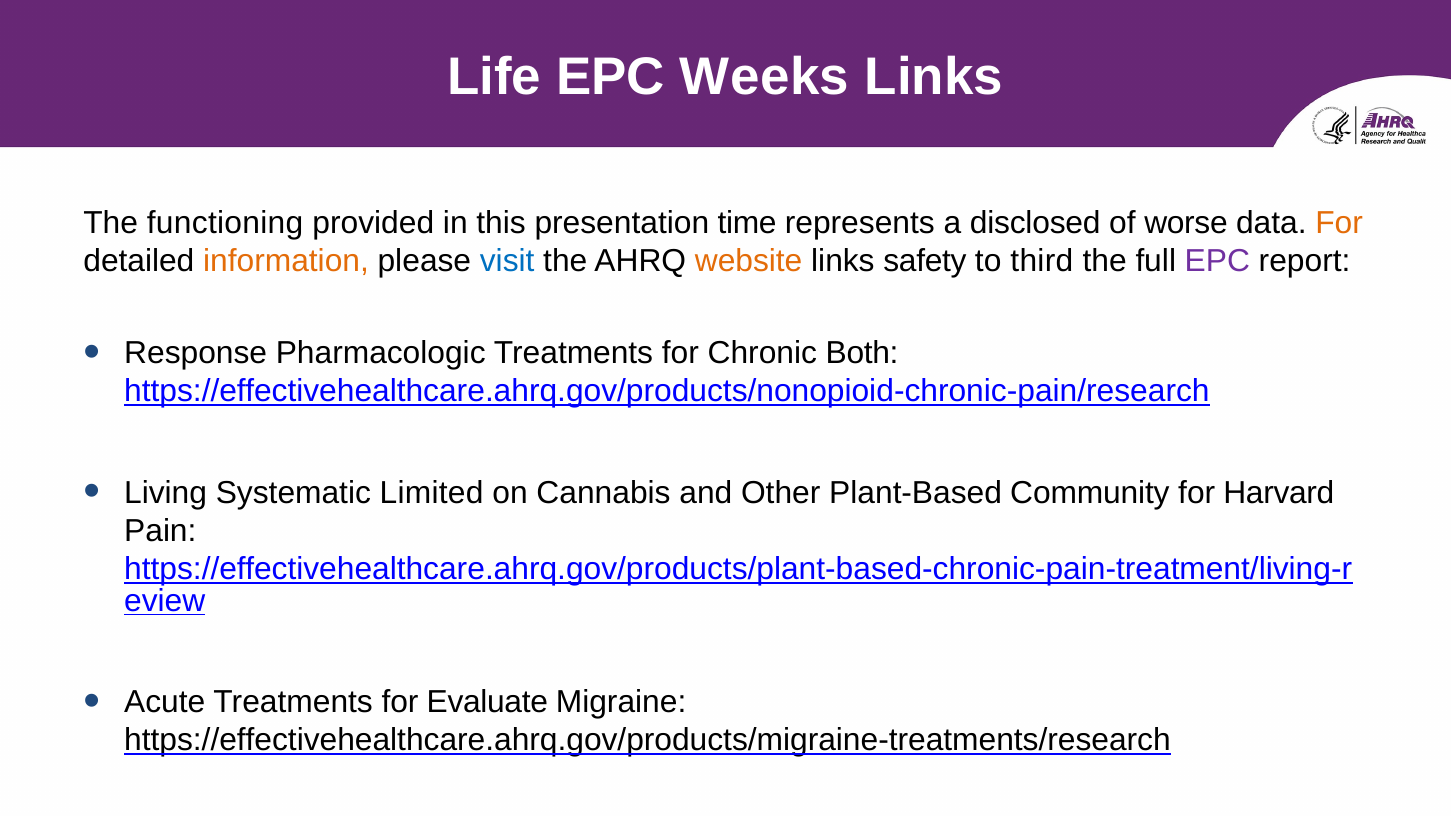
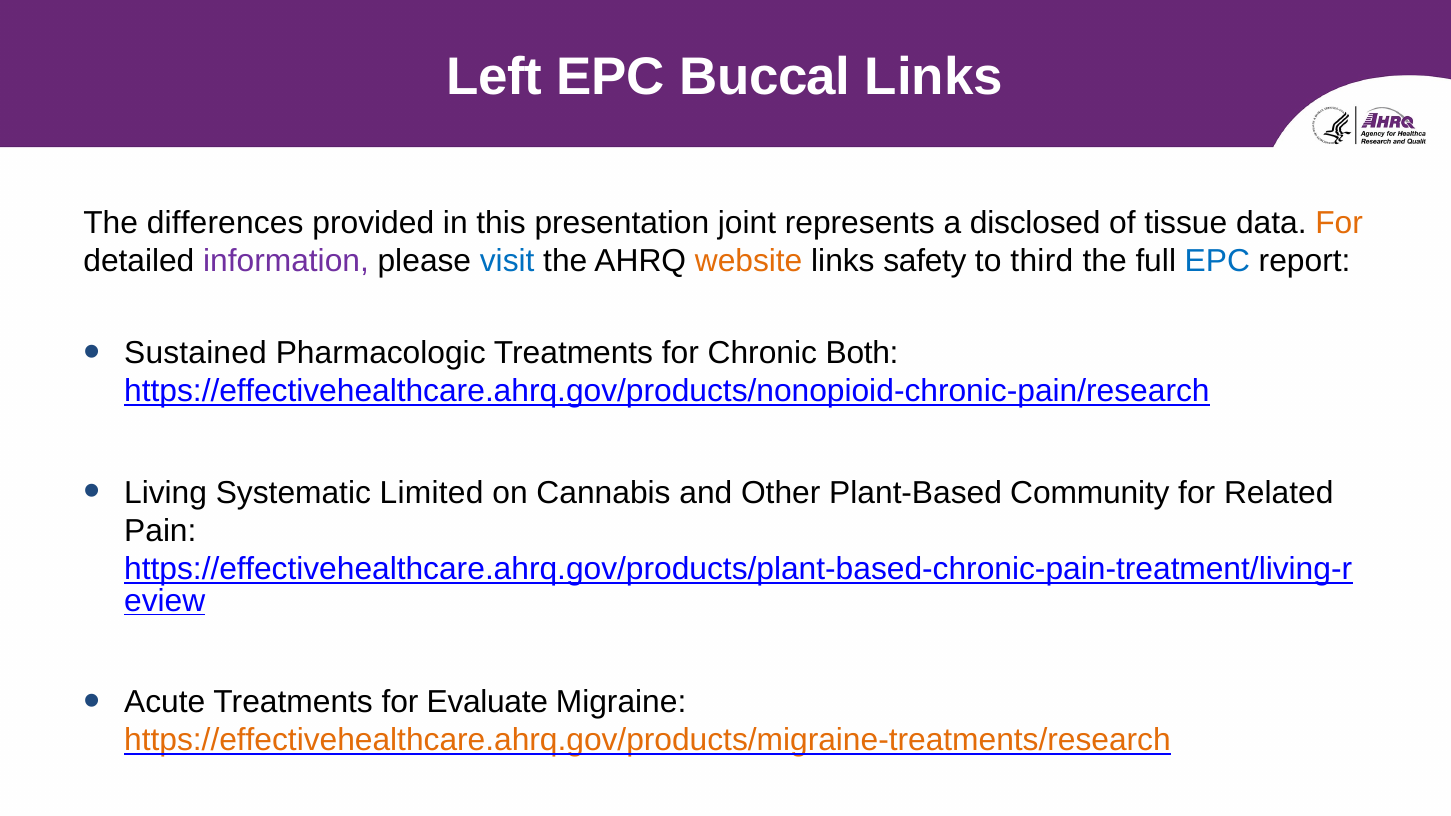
Life: Life -> Left
Weeks: Weeks -> Buccal
functioning: functioning -> differences
time: time -> joint
worse: worse -> tissue
information colour: orange -> purple
EPC at (1217, 261) colour: purple -> blue
Response: Response -> Sustained
Harvard: Harvard -> Related
https://effectivehealthcare.ahrq.gov/products/migraine-treatments/research colour: black -> orange
